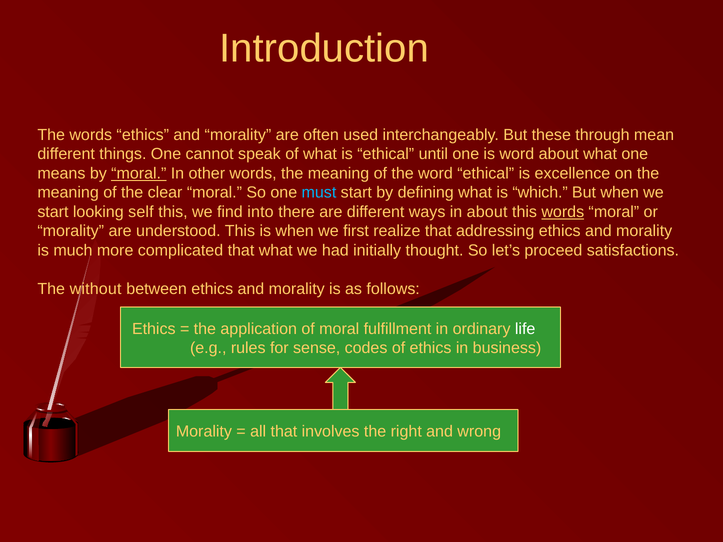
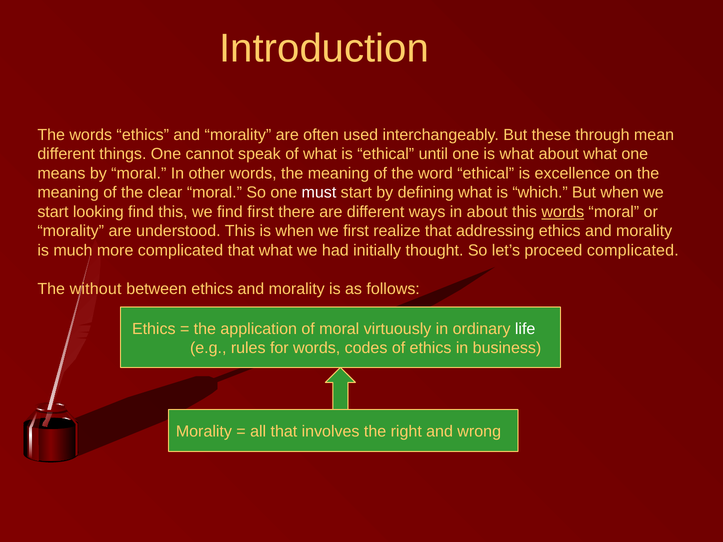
is word: word -> what
moral at (139, 173) underline: present -> none
must colour: light blue -> white
looking self: self -> find
find into: into -> first
proceed satisfactions: satisfactions -> complicated
fulfillment: fulfillment -> virtuously
for sense: sense -> words
